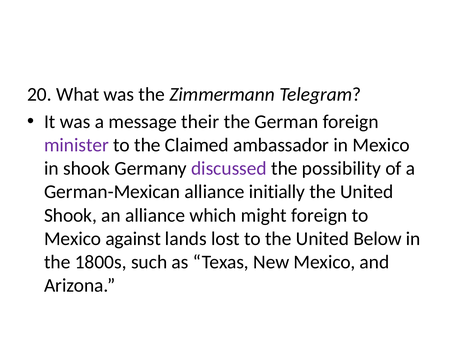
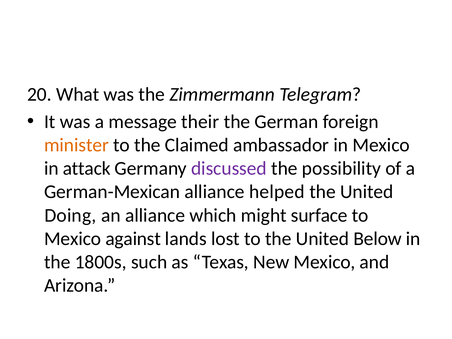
minister colour: purple -> orange
in shook: shook -> attack
initially: initially -> helped
Shook at (70, 215): Shook -> Doing
might foreign: foreign -> surface
